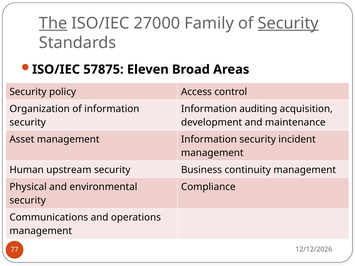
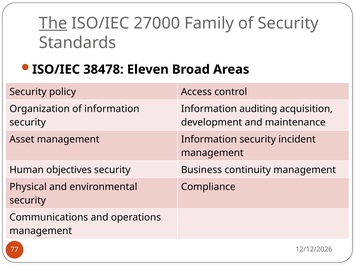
Security at (288, 23) underline: present -> none
57875: 57875 -> 38478
upstream: upstream -> objectives
